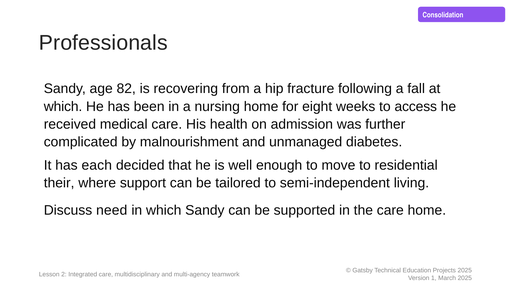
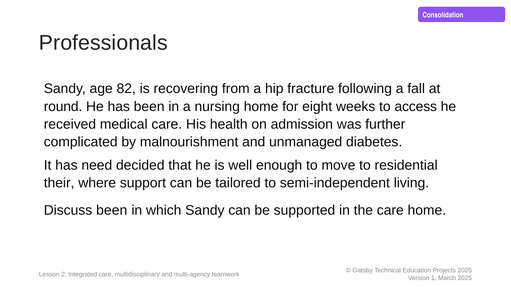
which at (63, 107): which -> round
each: each -> need
Discuss need: need -> been
